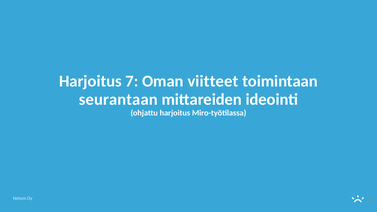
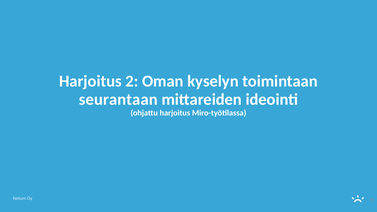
7: 7 -> 2
viitteet: viitteet -> kyselyn
